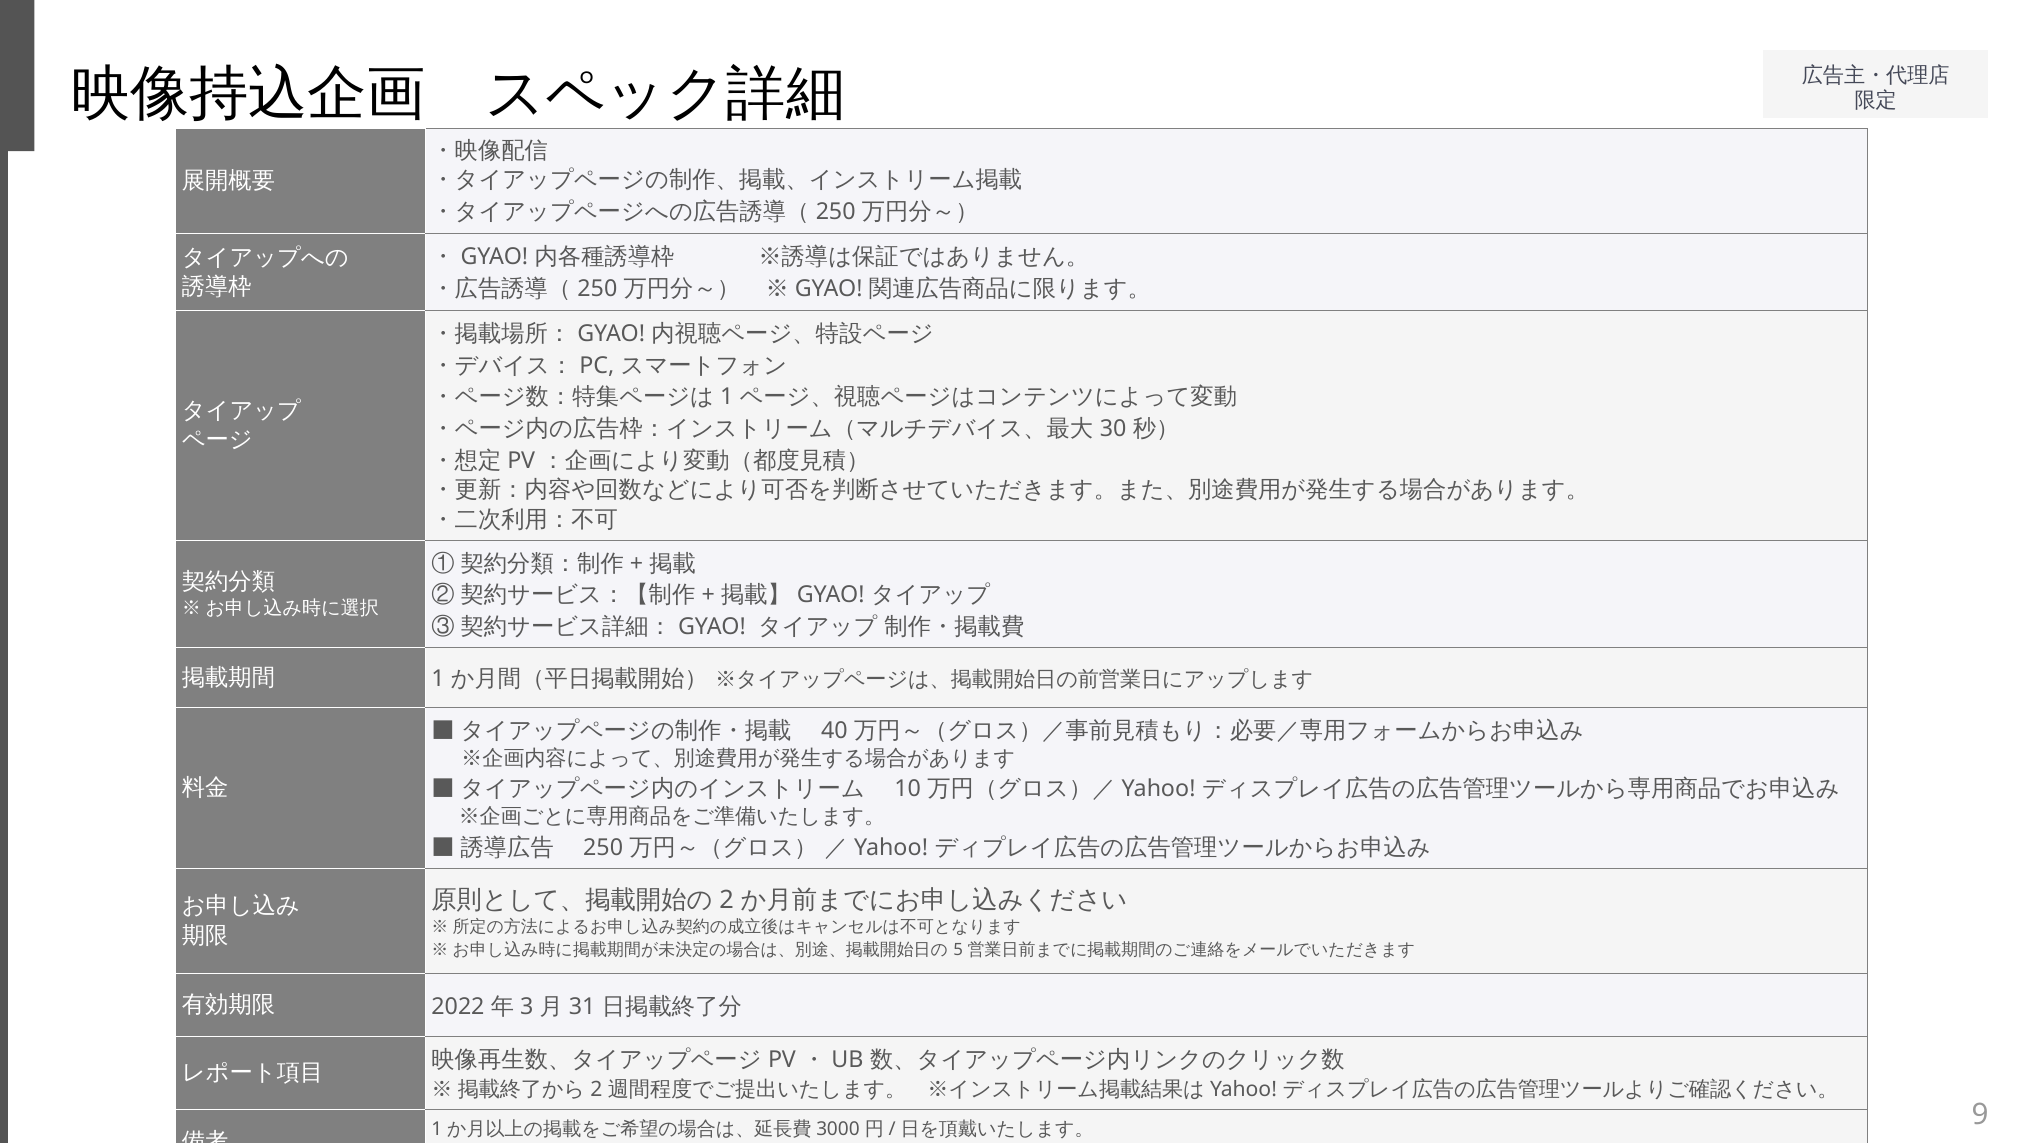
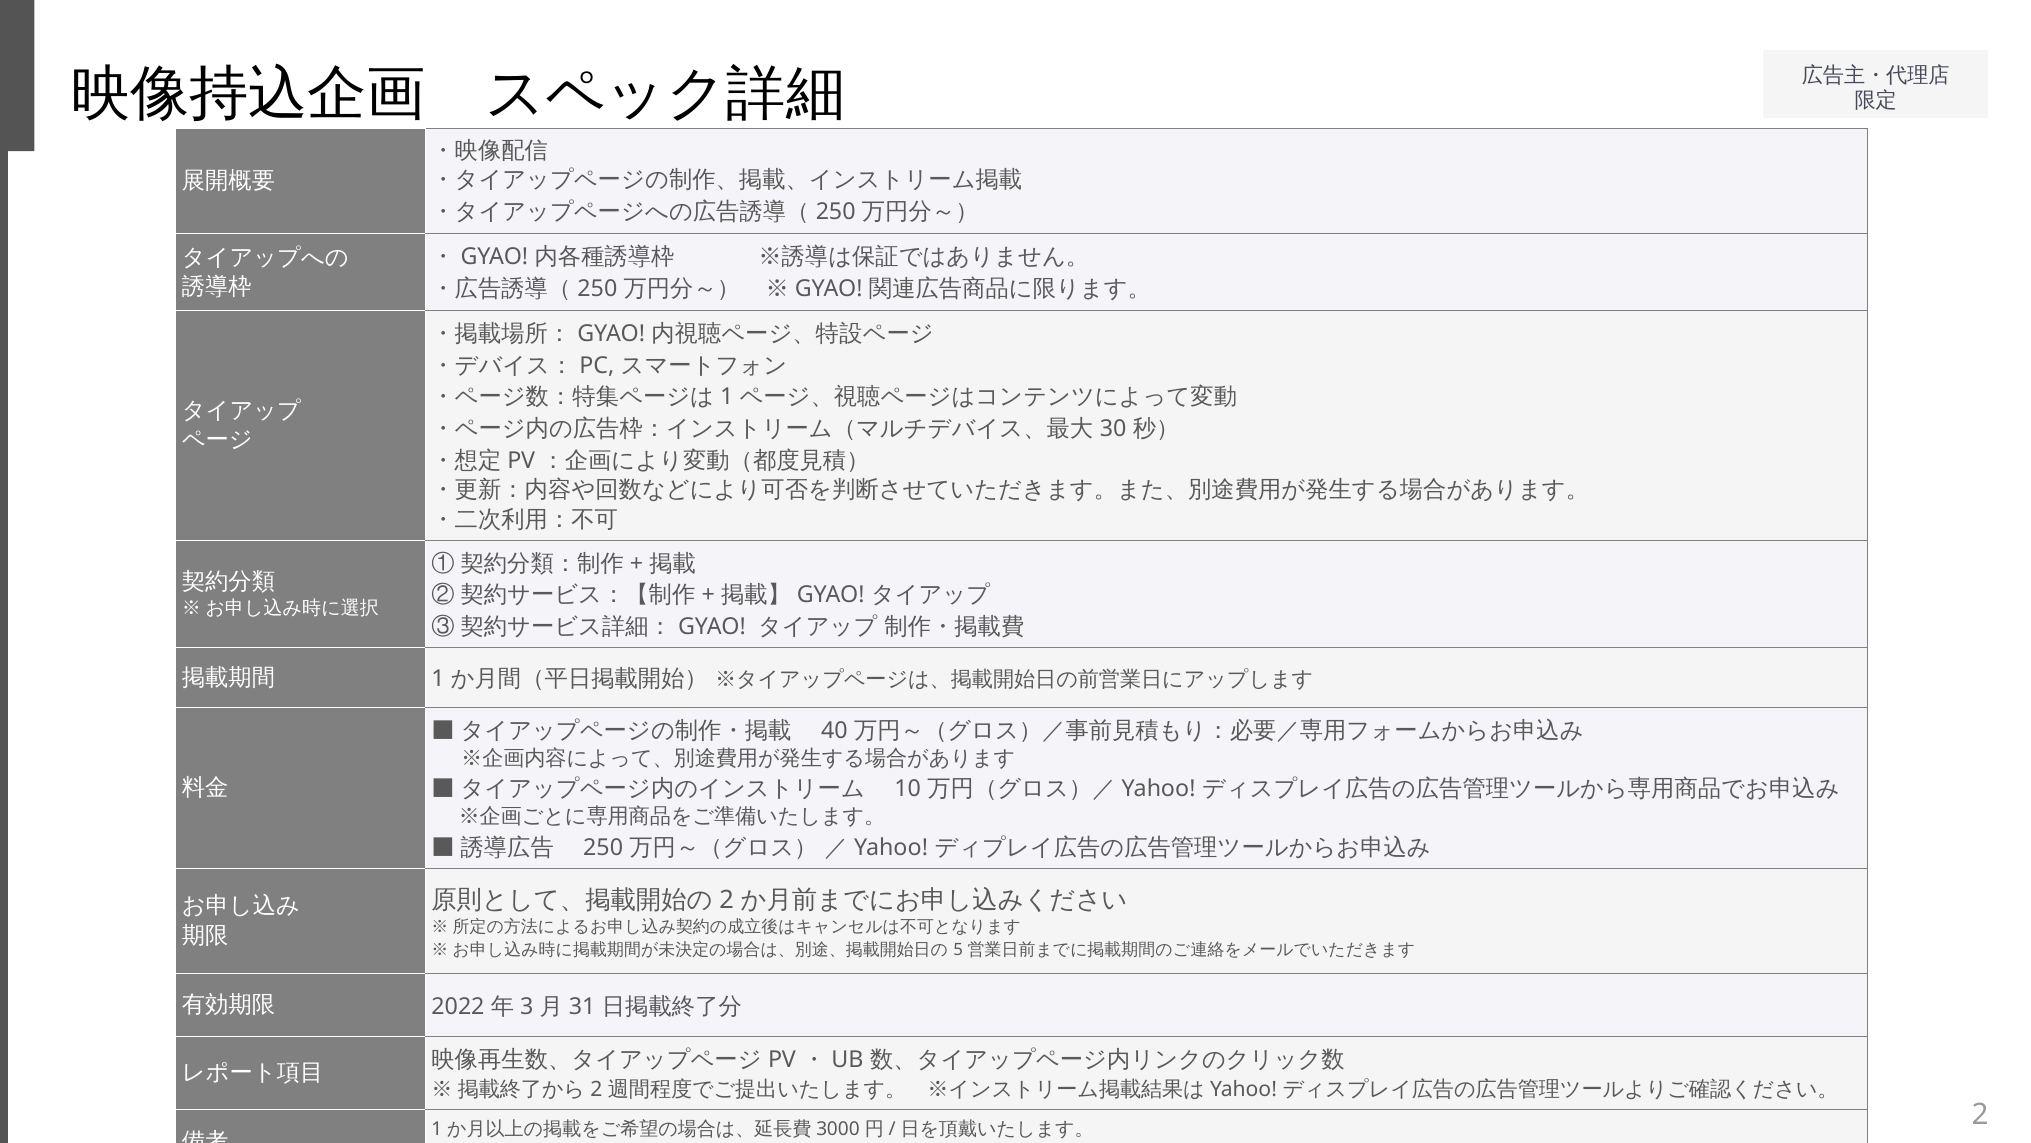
9 at (1980, 1114): 9 -> 2
